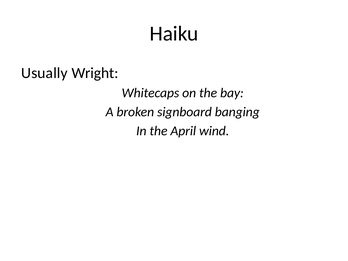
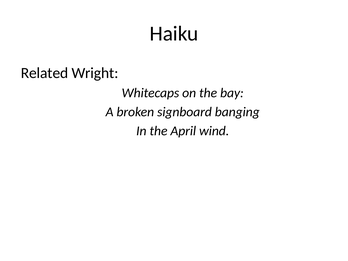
Usually: Usually -> Related
